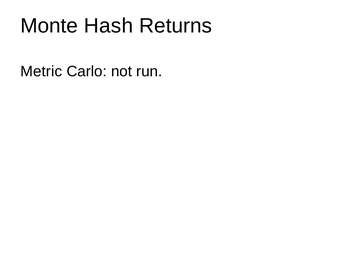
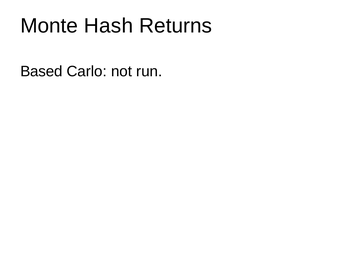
Metric: Metric -> Based
